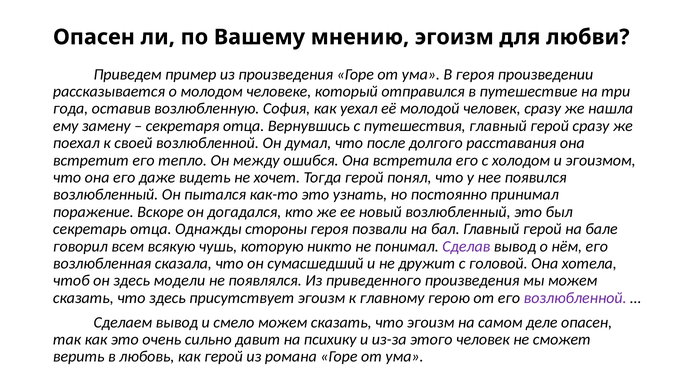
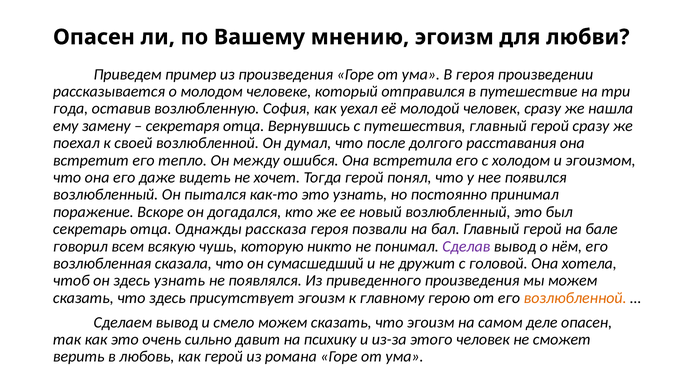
стороны: стороны -> рассказа
здесь модели: модели -> узнать
возлюбленной at (575, 298) colour: purple -> orange
